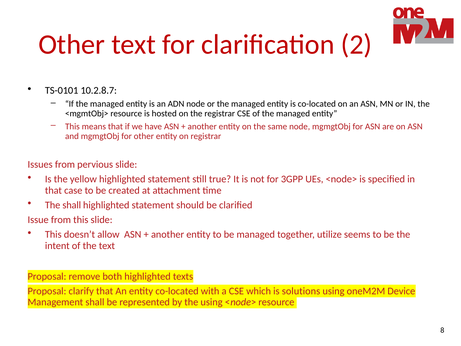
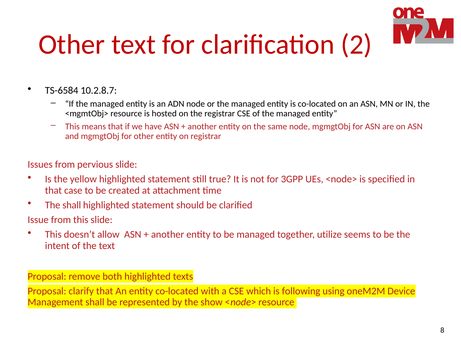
TS-0101: TS-0101 -> TS-6584
solutions: solutions -> following
the using: using -> show
